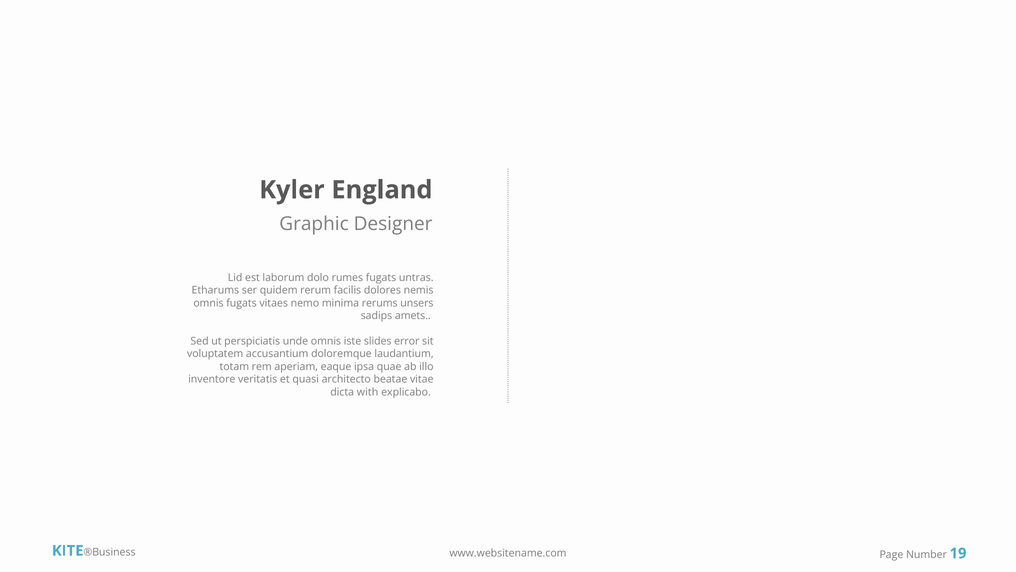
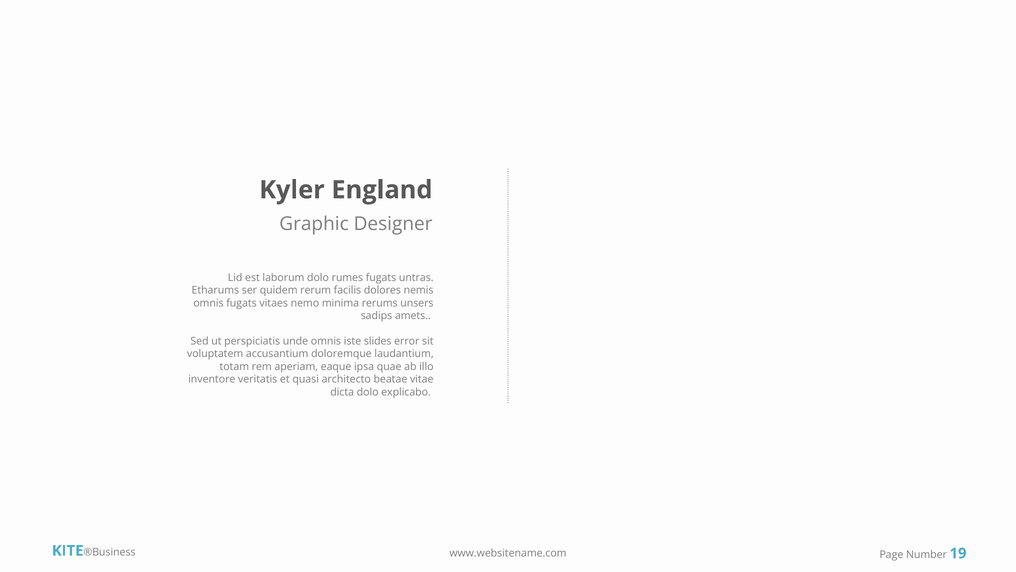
dicta with: with -> dolo
